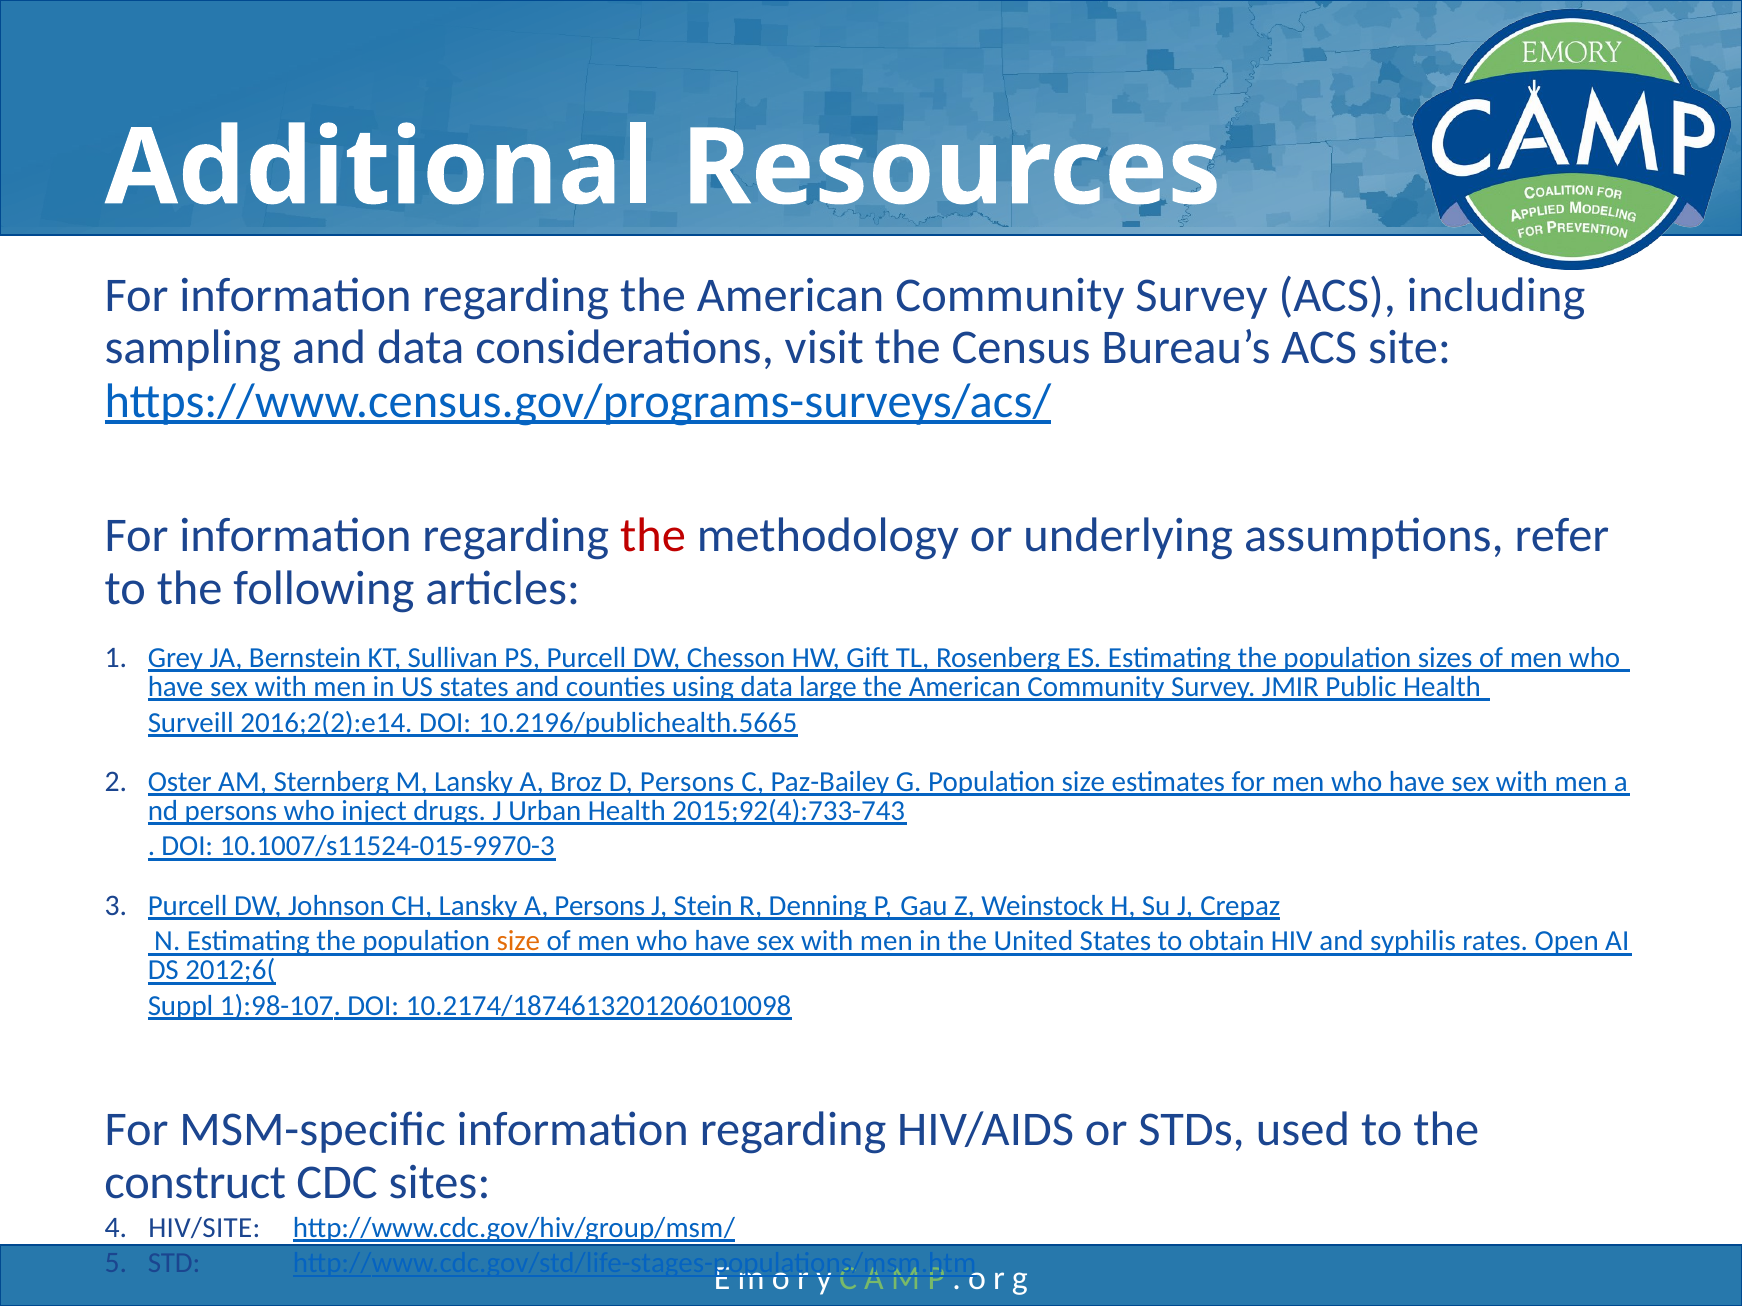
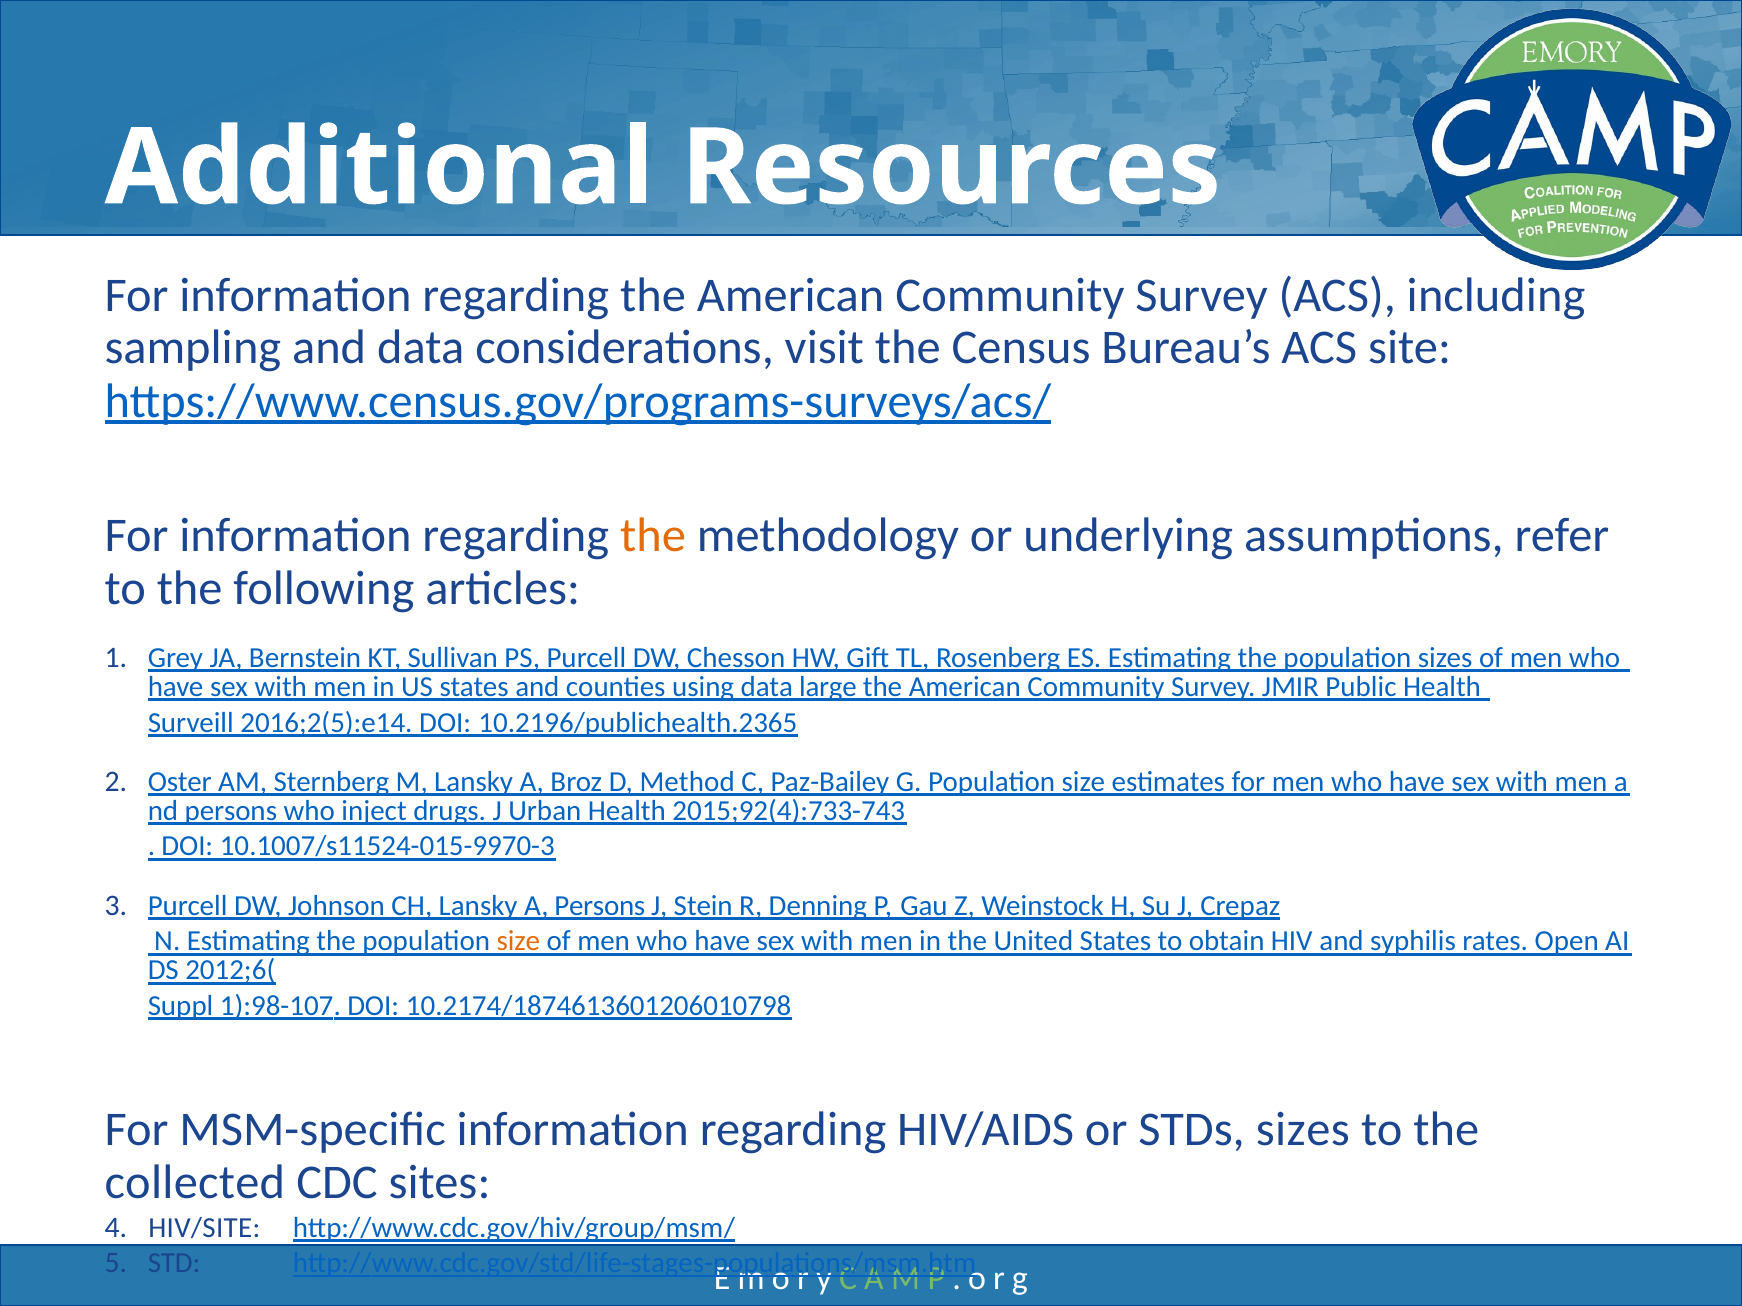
the at (653, 536) colour: red -> orange
2016;2(2):e14: 2016;2(2):e14 -> 2016;2(5):e14
10.2196/publichealth.5665: 10.2196/publichealth.5665 -> 10.2196/publichealth.2365
D Persons: Persons -> Method
10.2174/1874613201206010098: 10.2174/1874613201206010098 -> 10.2174/1874613601206010798
STDs used: used -> sizes
construct: construct -> collected
